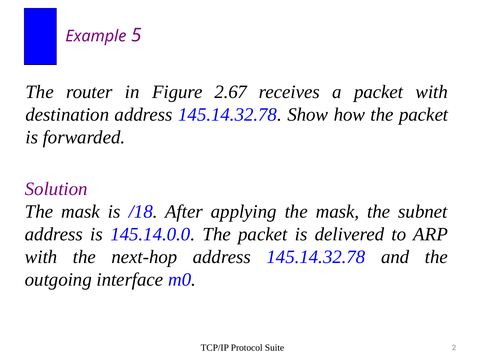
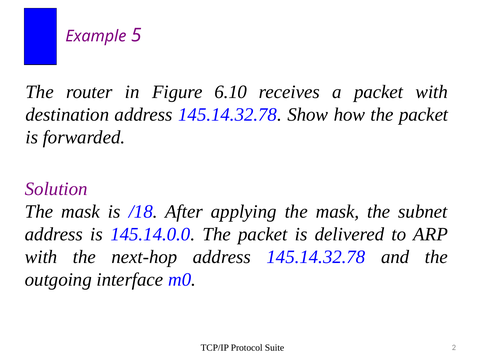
2.67: 2.67 -> 6.10
